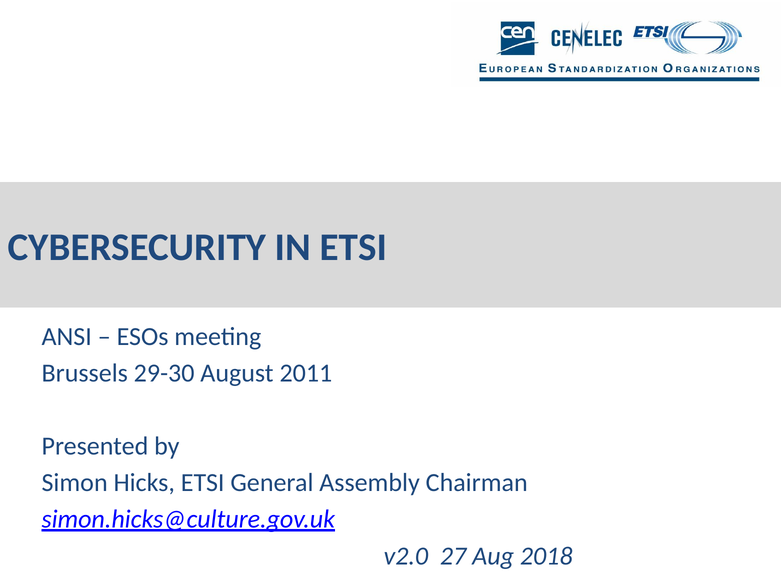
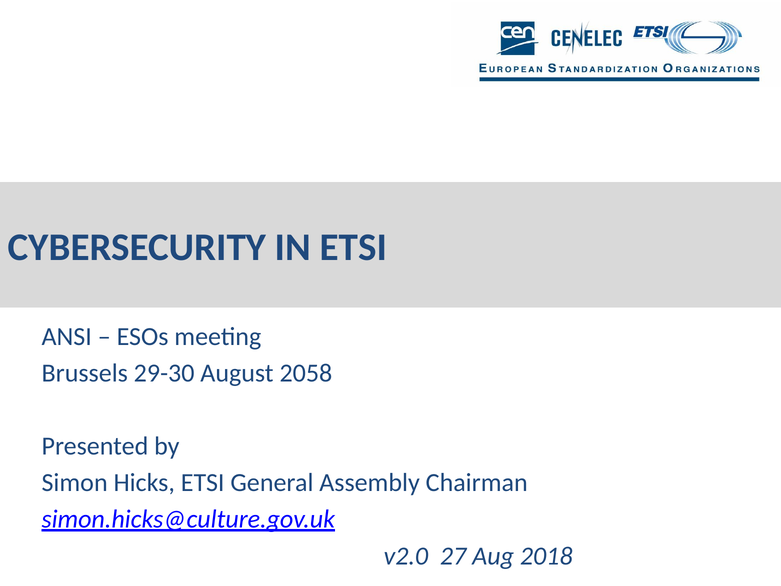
2011: 2011 -> 2058
